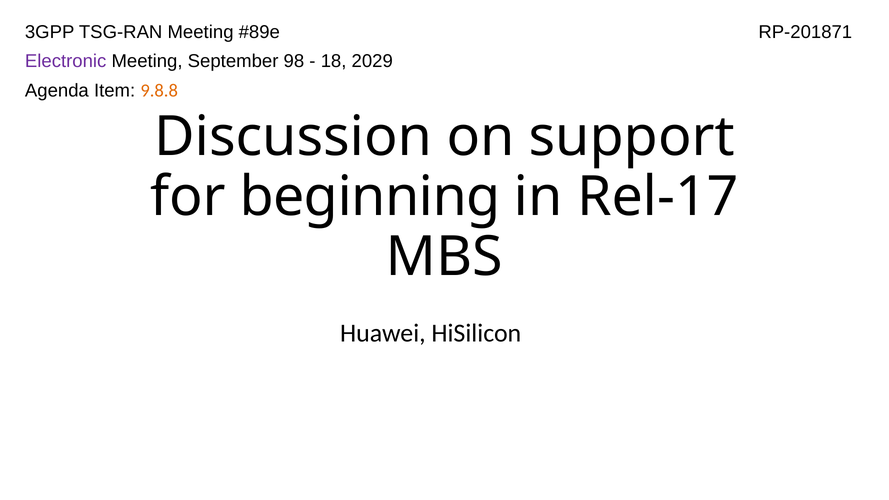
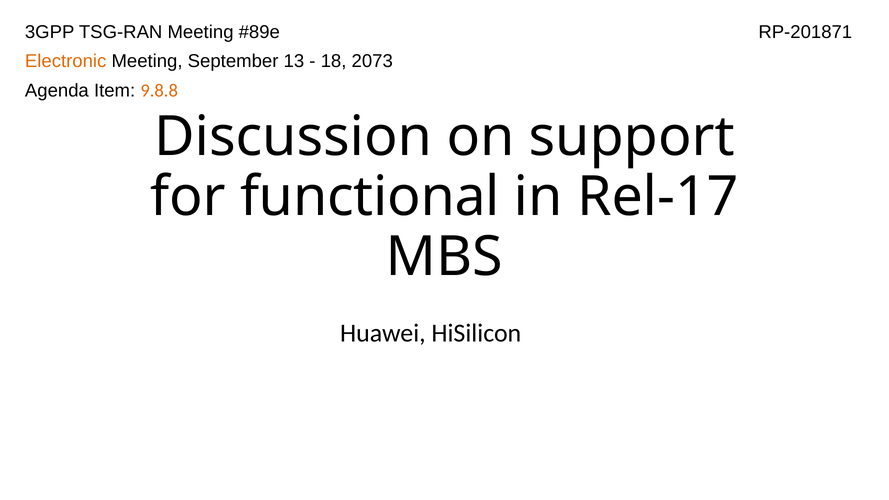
Electronic colour: purple -> orange
98: 98 -> 13
2029: 2029 -> 2073
beginning: beginning -> functional
